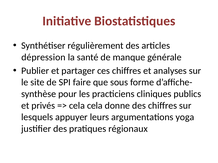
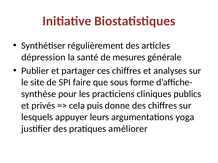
manque: manque -> mesures
cela cela: cela -> puis
régionaux: régionaux -> améliorer
